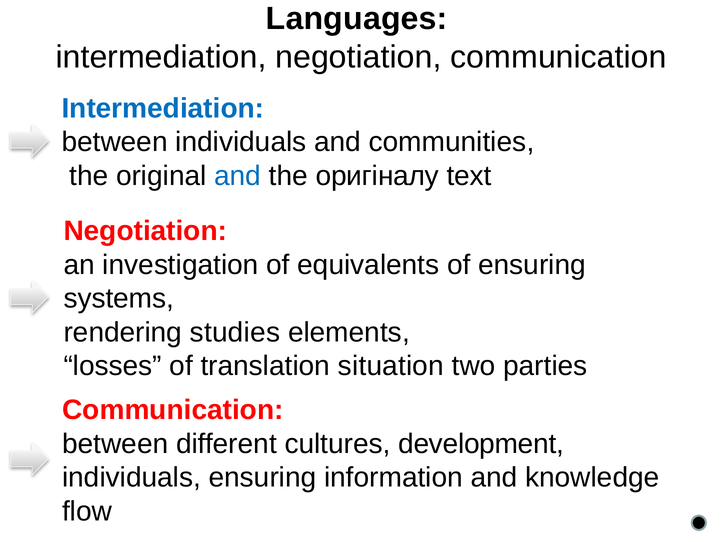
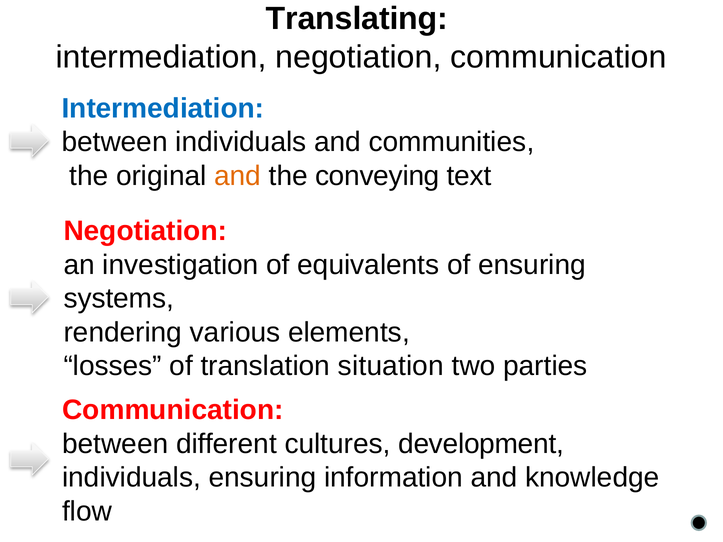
Languages: Languages -> Translating
and at (238, 176) colour: blue -> orange
оригіналу: оригіналу -> conveying
studies: studies -> various
